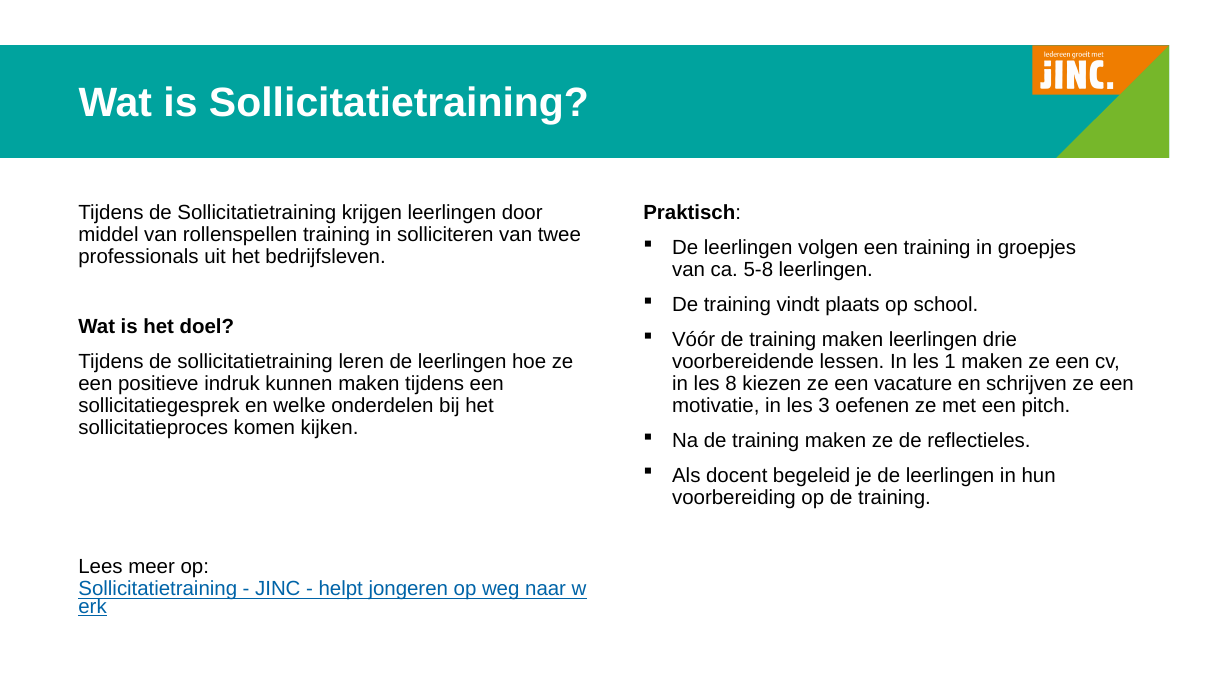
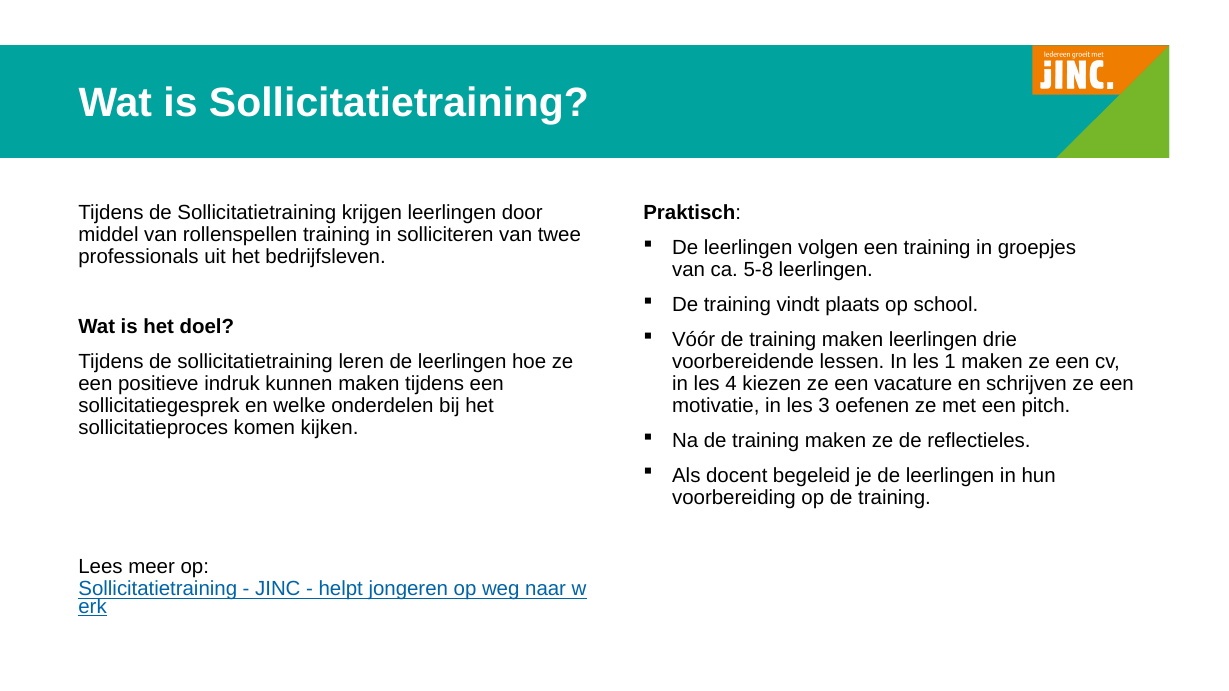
8: 8 -> 4
